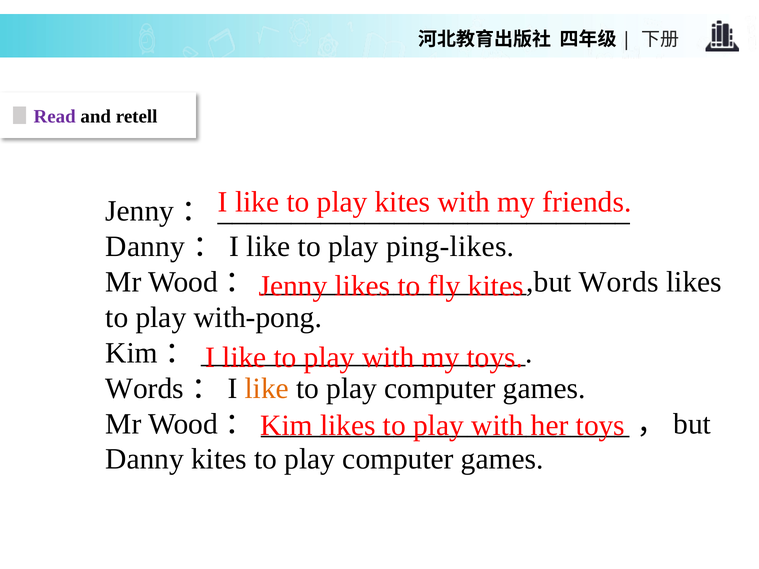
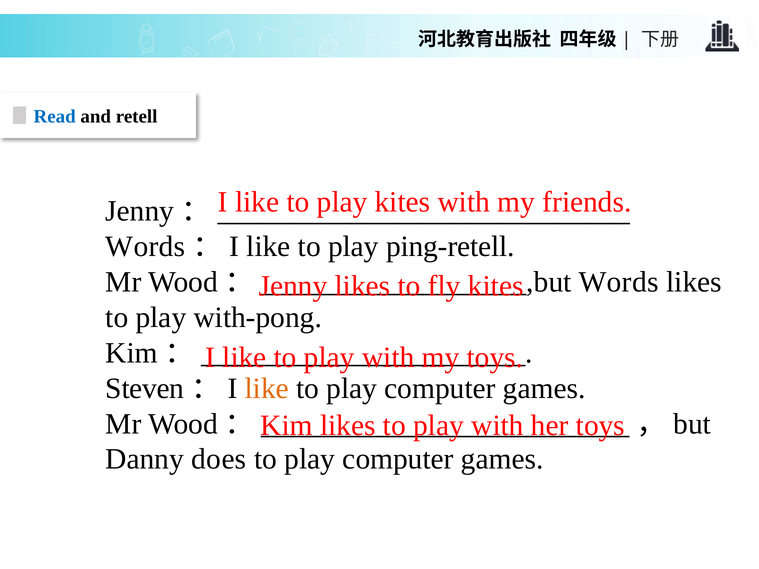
Read colour: purple -> blue
Danny at (145, 247): Danny -> Words
ping-likes: ping-likes -> ping-retell
Words at (145, 389): Words -> Steven
Danny kites: kites -> does
